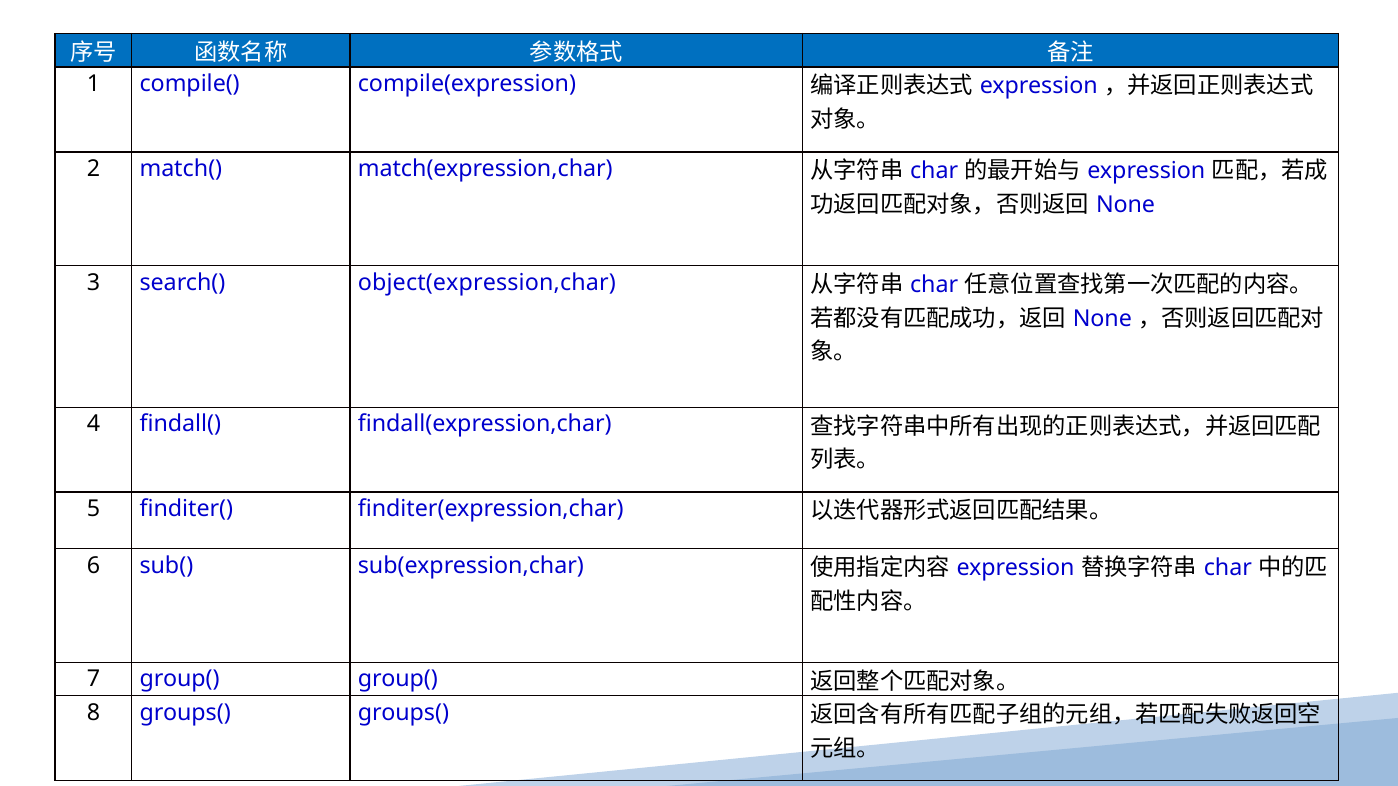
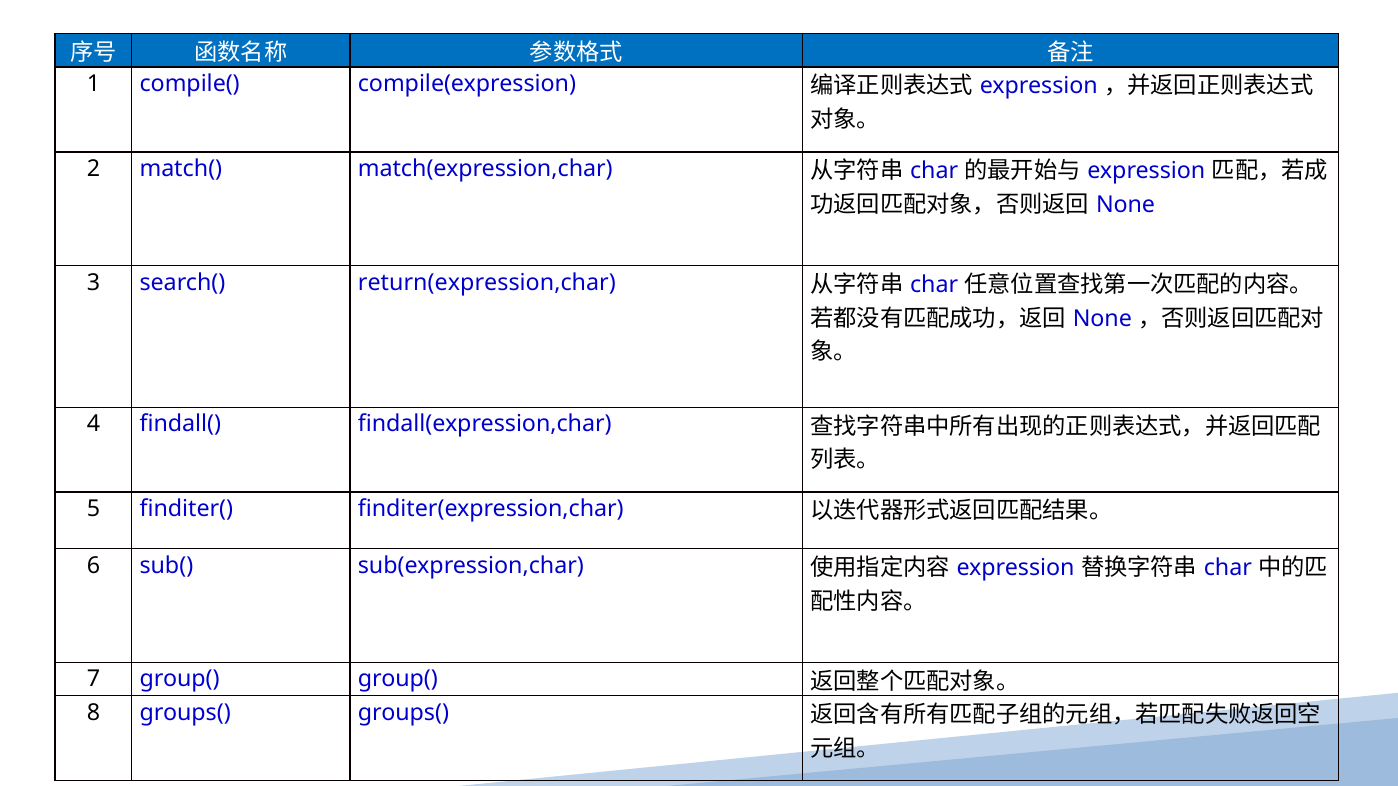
object(expression,char: object(expression,char -> return(expression,char
